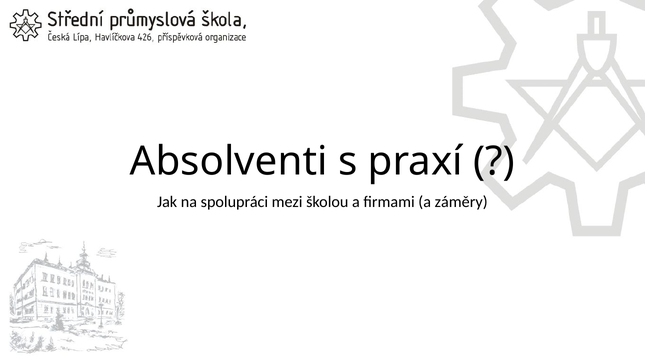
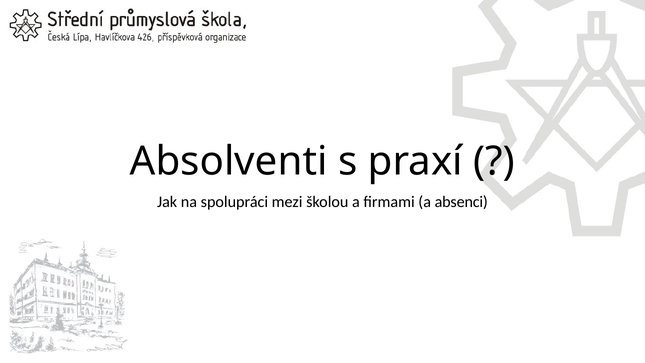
záměry: záměry -> absenci
